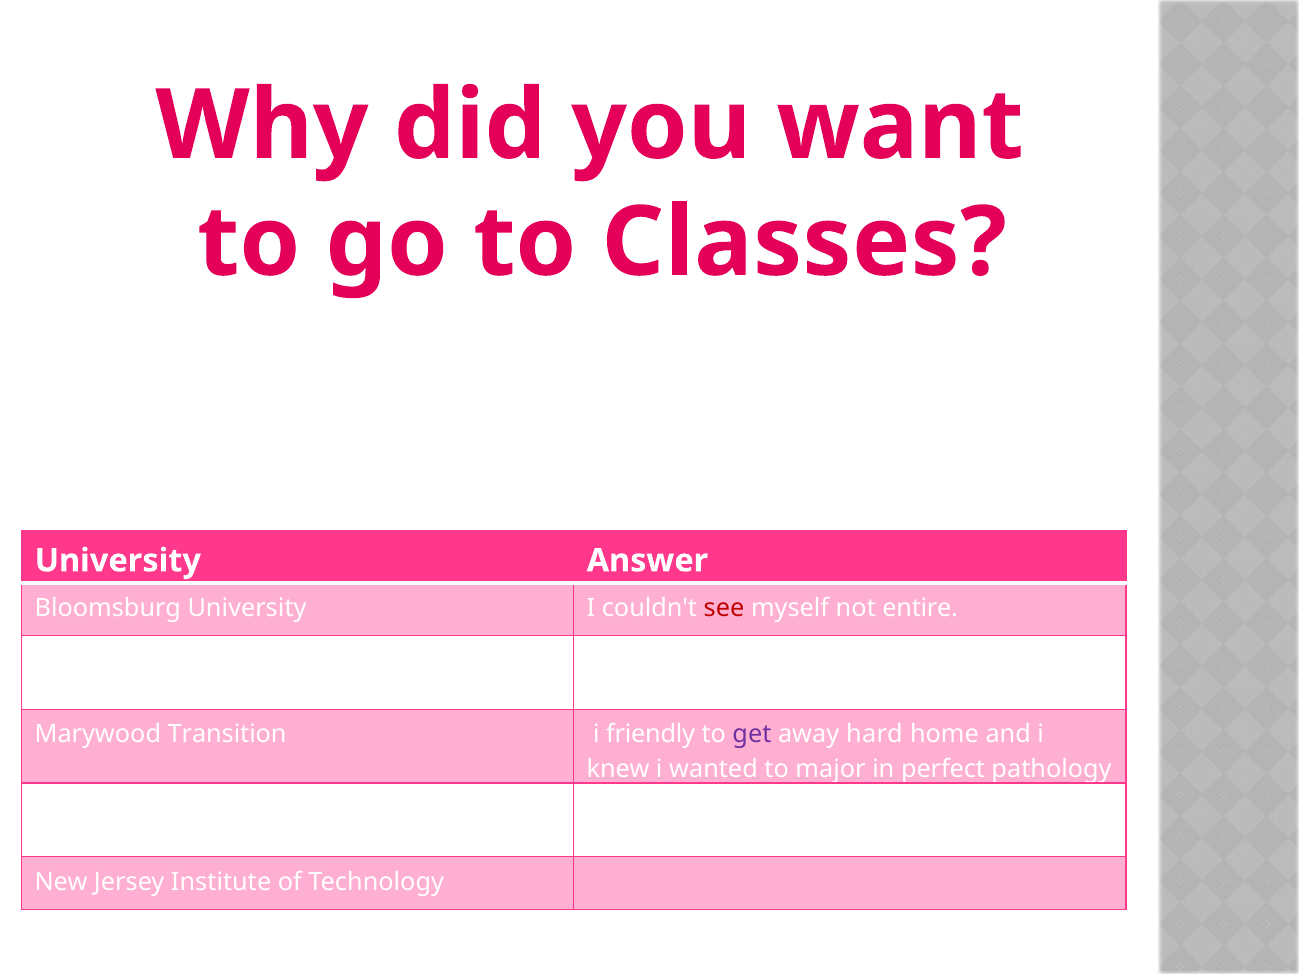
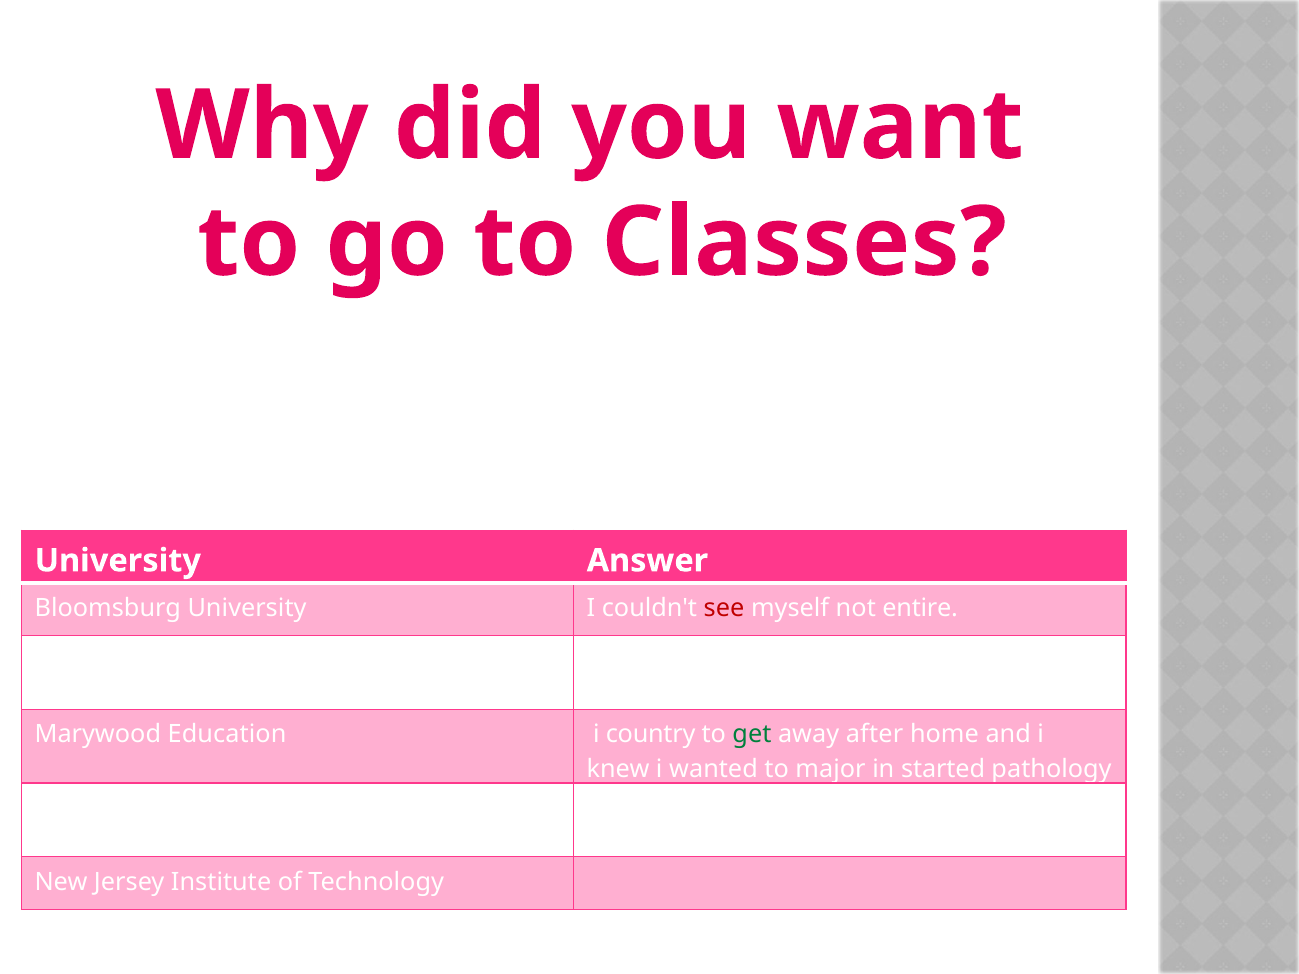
Transition: Transition -> Education
friendly: friendly -> country
get at (752, 735) colour: purple -> green
hard: hard -> after
perfect: perfect -> started
